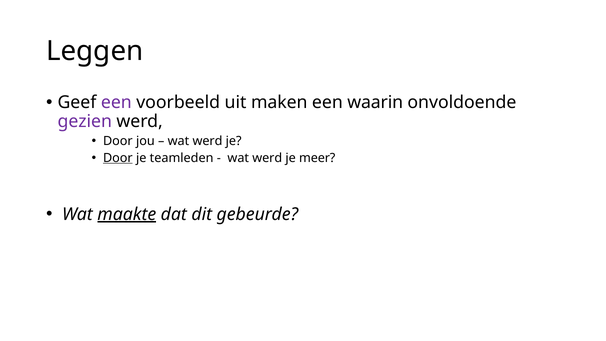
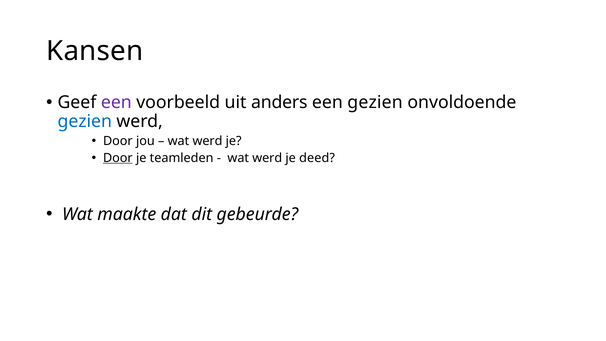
Leggen: Leggen -> Kansen
maken: maken -> anders
een waarin: waarin -> gezien
gezien at (85, 122) colour: purple -> blue
meer: meer -> deed
maakte underline: present -> none
